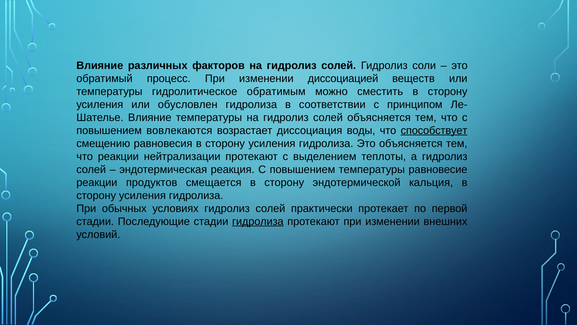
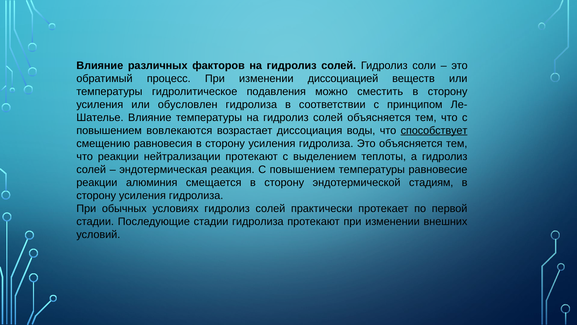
обратимым: обратимым -> подавления
продуктов: продуктов -> алюминия
кальция: кальция -> стадиям
гидролиза at (258, 221) underline: present -> none
